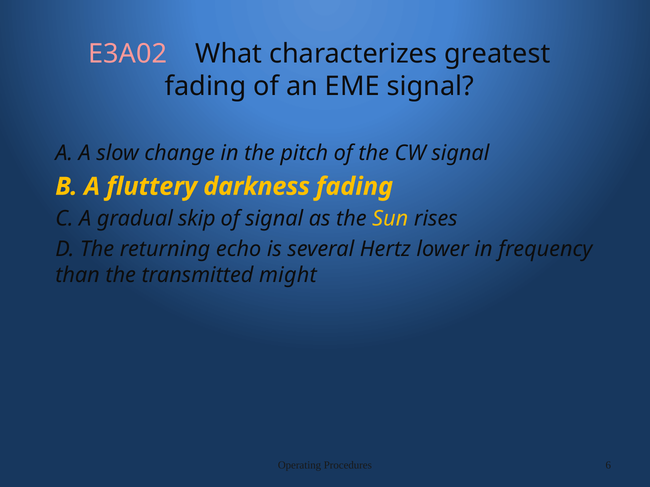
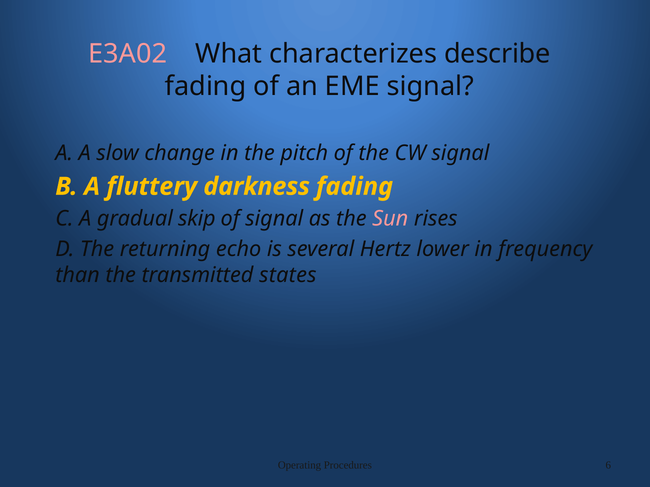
greatest: greatest -> describe
Sun colour: yellow -> pink
might: might -> states
